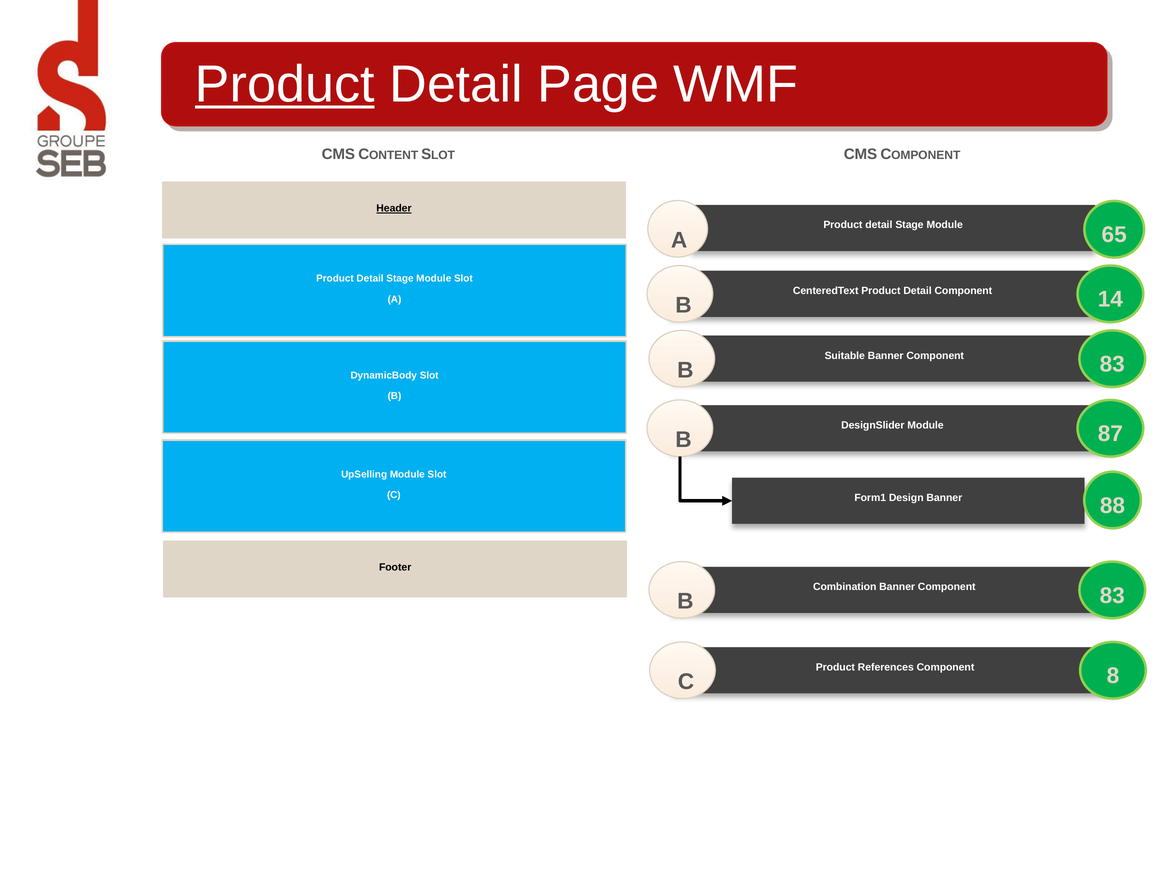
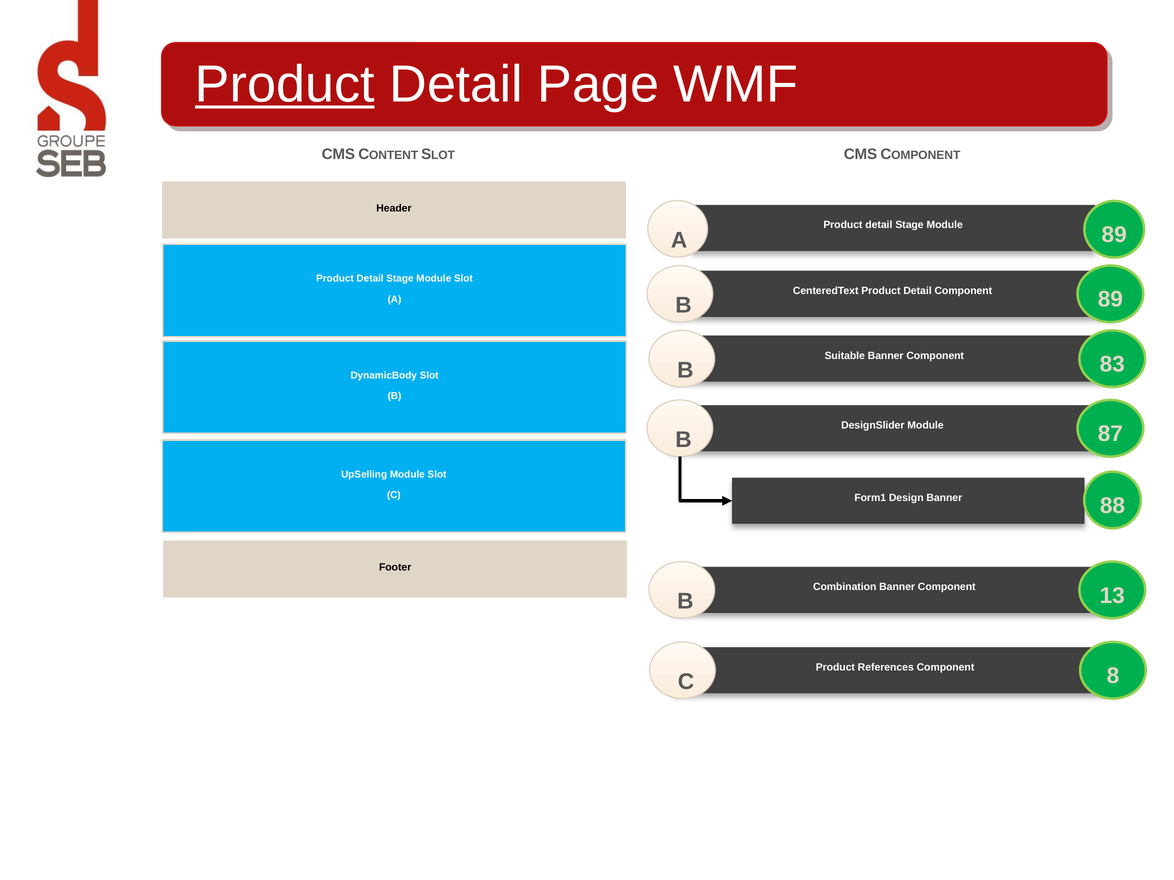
Header underline: present -> none
A 65: 65 -> 89
B 14: 14 -> 89
83 at (1112, 596): 83 -> 13
